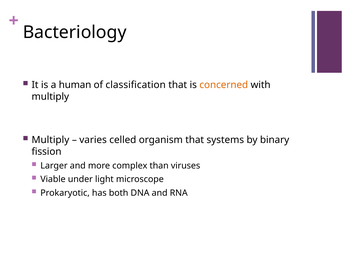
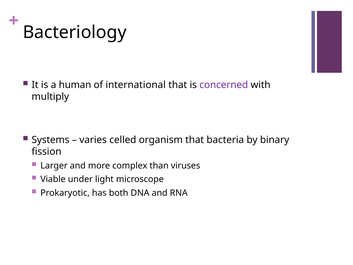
classification: classification -> international
concerned colour: orange -> purple
Multiply at (50, 140): Multiply -> Systems
systems: systems -> bacteria
